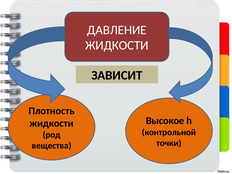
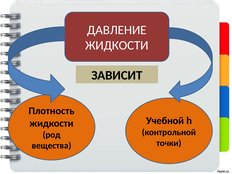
Высокое: Высокое -> Учебной
